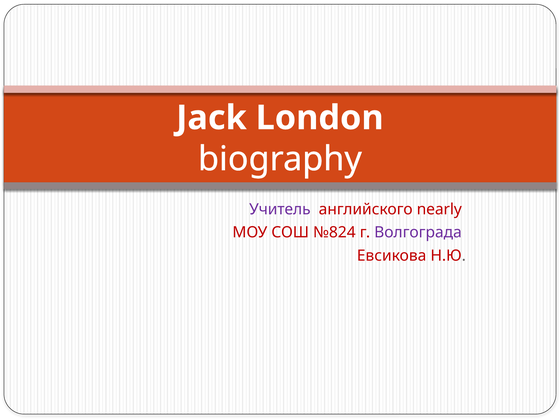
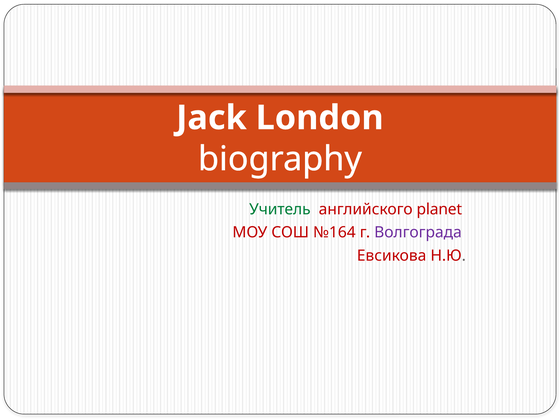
Учитель colour: purple -> green
nearly: nearly -> planet
№824: №824 -> №164
